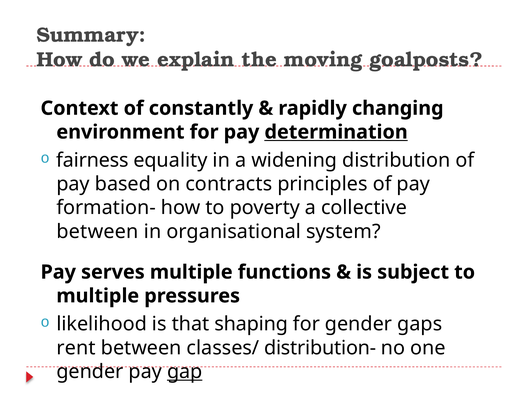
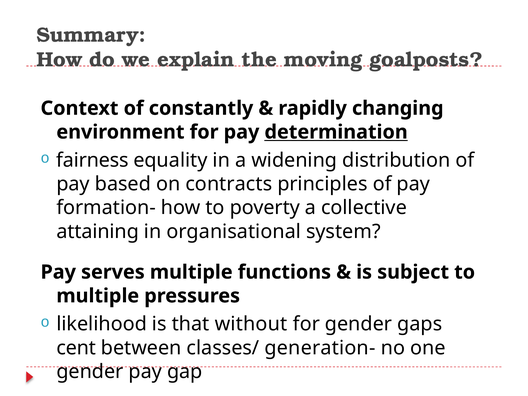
between at (98, 232): between -> attaining
shaping: shaping -> without
rent: rent -> cent
distribution-: distribution- -> generation-
gap underline: present -> none
